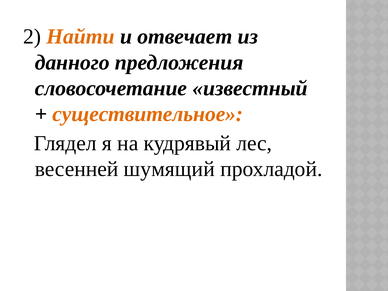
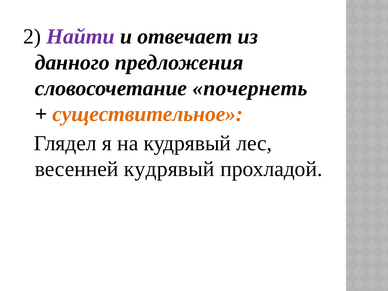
Найти colour: orange -> purple
известный: известный -> почернеть
весенней шумящий: шумящий -> кудрявый
